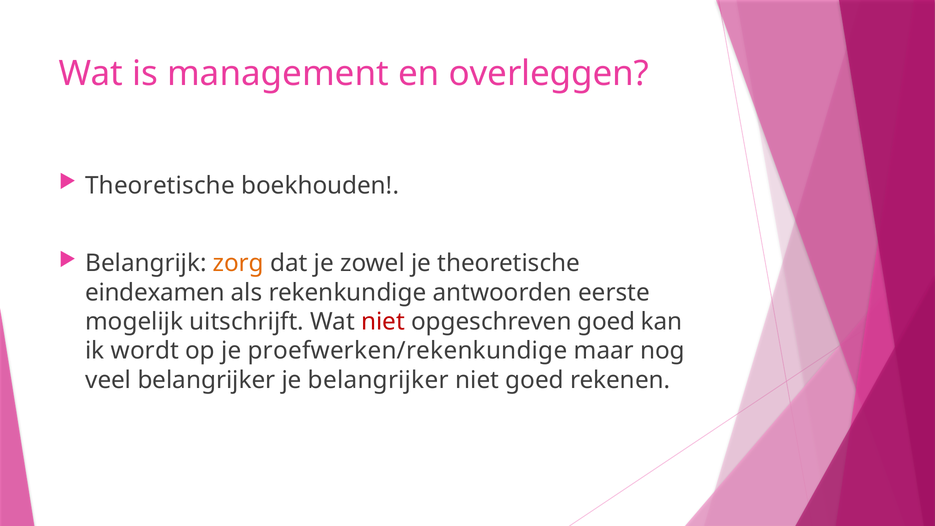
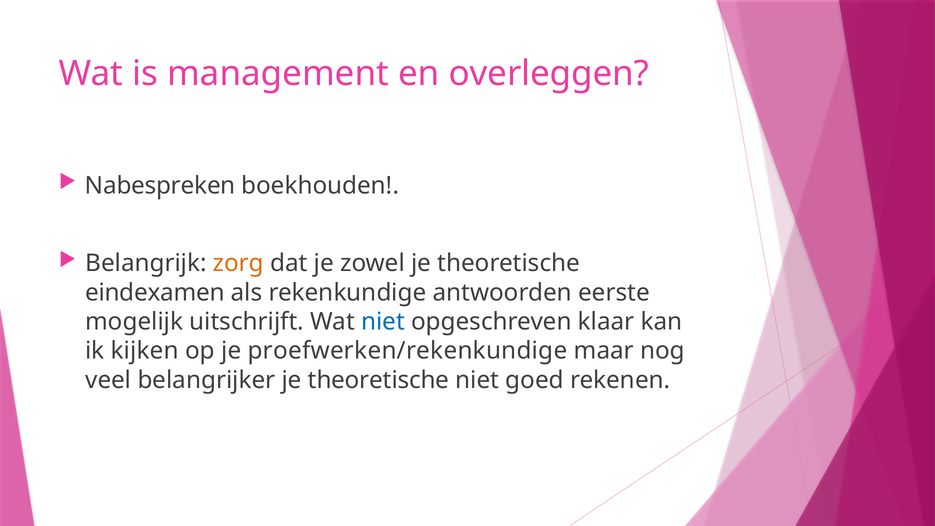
Theoretische at (160, 185): Theoretische -> Nabespreken
niet at (383, 322) colour: red -> blue
opgeschreven goed: goed -> klaar
wordt: wordt -> kijken
belangrijker je belangrijker: belangrijker -> theoretische
